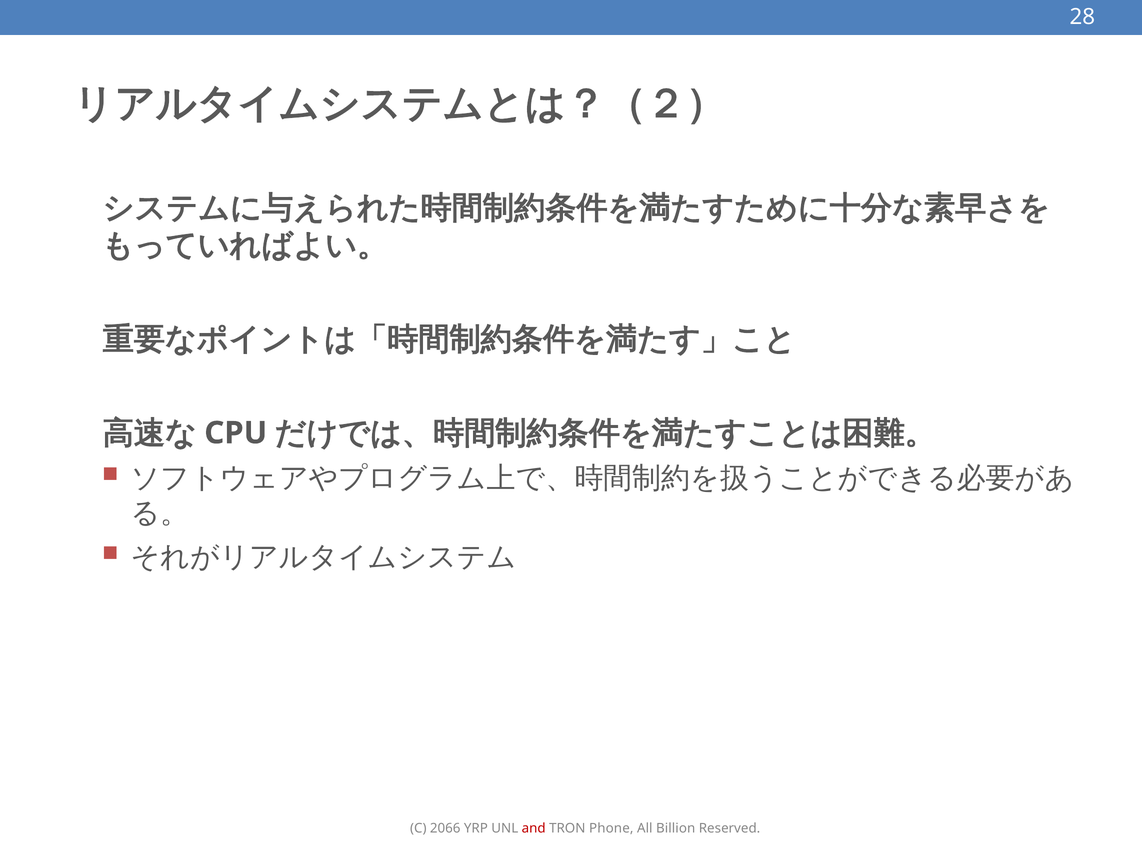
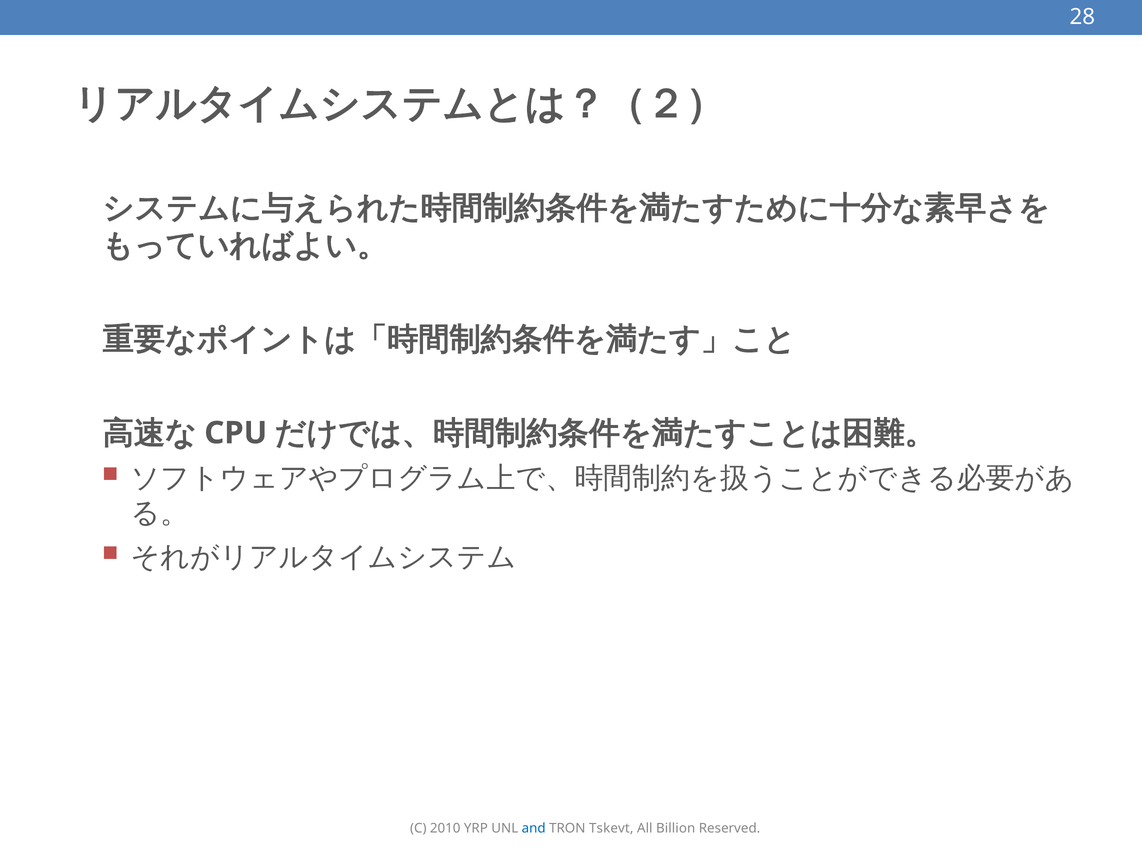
2066: 2066 -> 2010
and colour: red -> blue
Phone: Phone -> Tskevt
